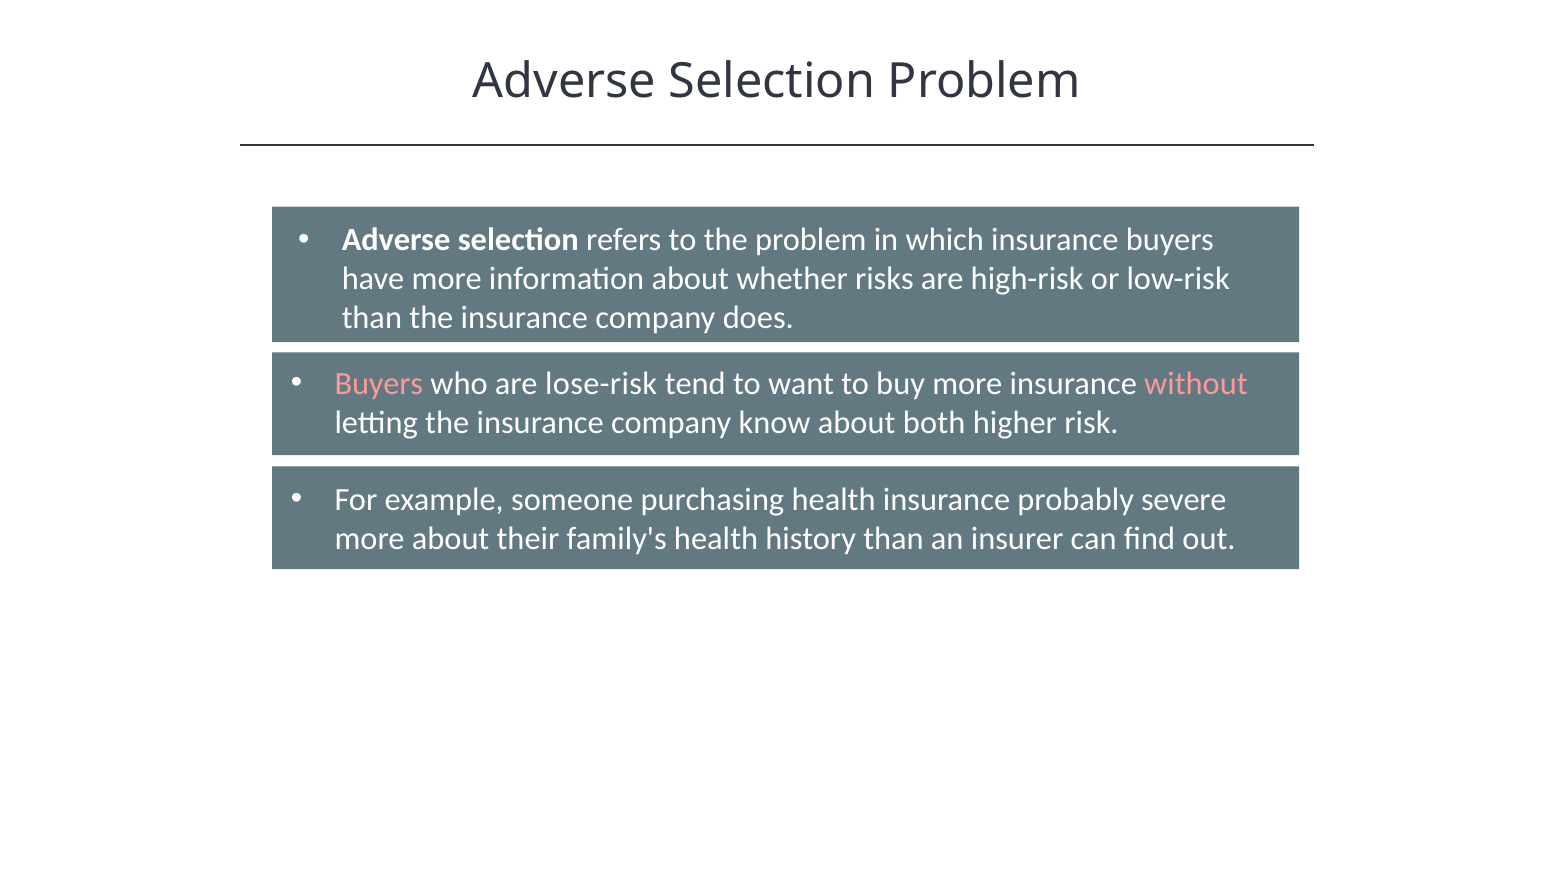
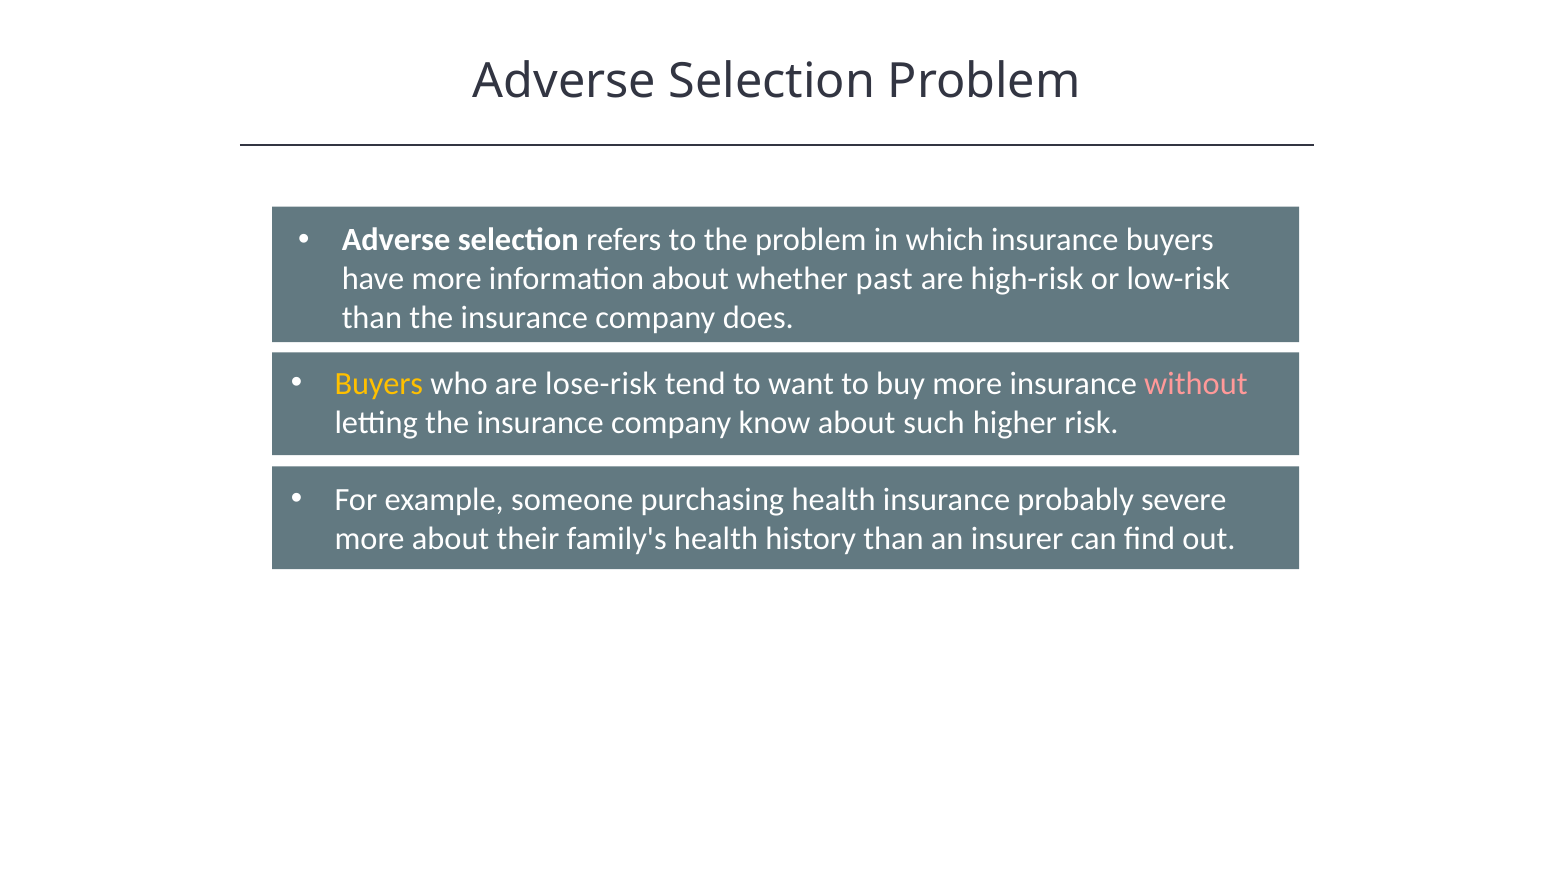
risks: risks -> past
Buyers at (379, 384) colour: pink -> yellow
both: both -> such
